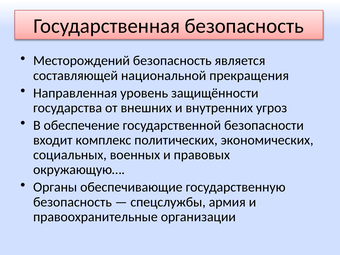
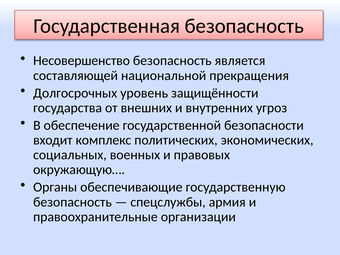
Месторождений: Месторождений -> Несовершенство
Направленная: Направленная -> Долгосрочных
